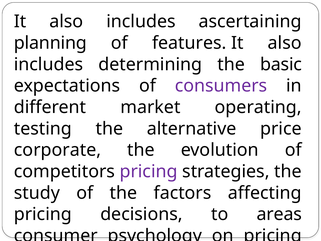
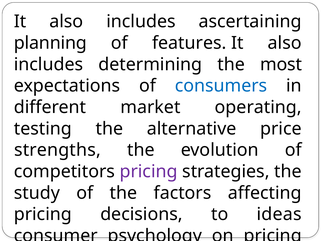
basic: basic -> most
consumers colour: purple -> blue
corporate: corporate -> strengths
areas: areas -> ideas
